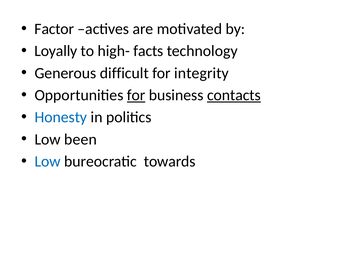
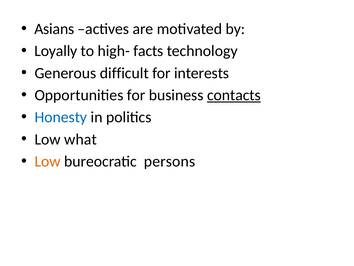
Factor: Factor -> Asians
integrity: integrity -> interests
for at (136, 95) underline: present -> none
been: been -> what
Low at (48, 161) colour: blue -> orange
towards: towards -> persons
